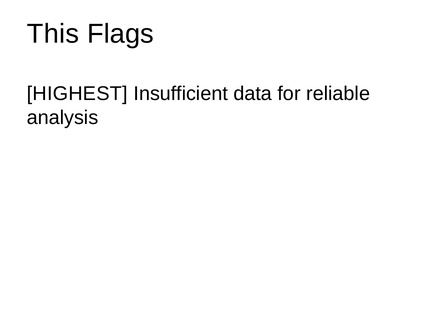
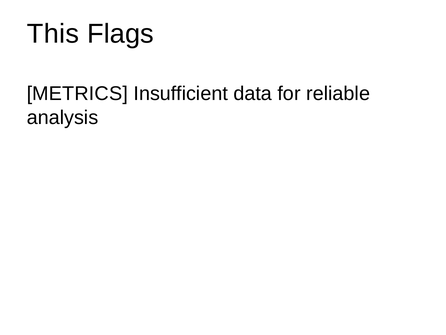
HIGHEST: HIGHEST -> METRICS
